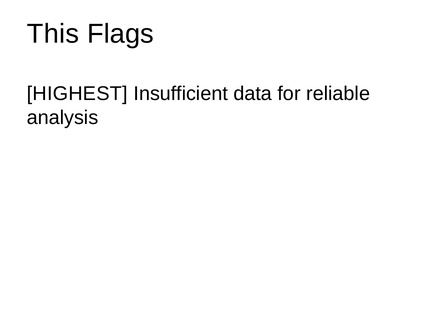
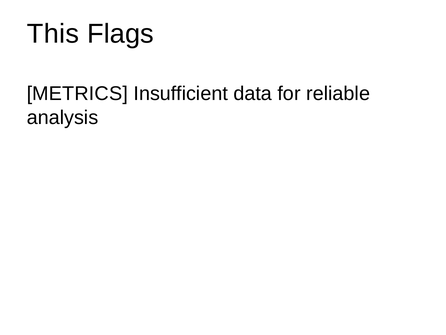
HIGHEST: HIGHEST -> METRICS
